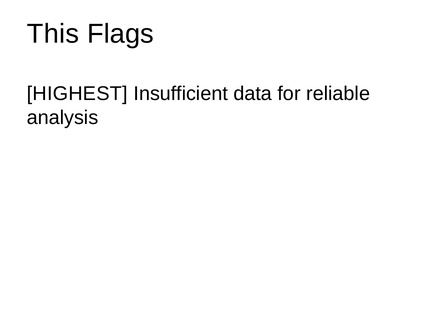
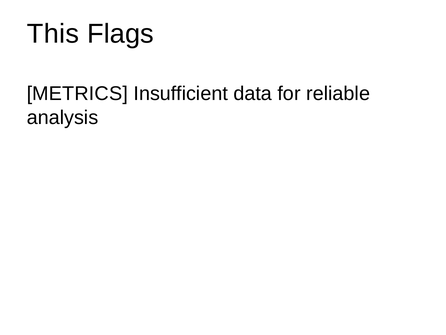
HIGHEST: HIGHEST -> METRICS
